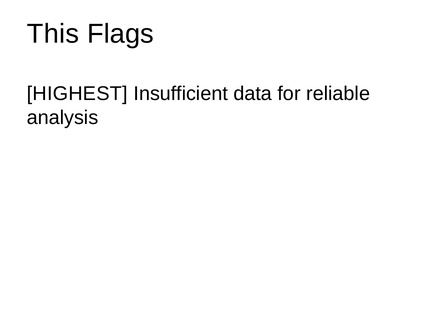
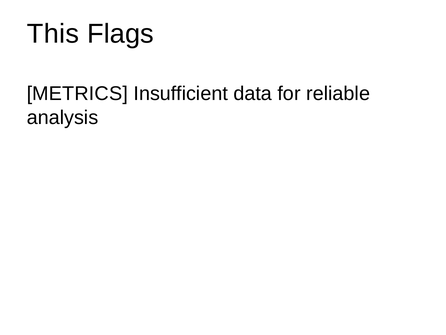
HIGHEST: HIGHEST -> METRICS
